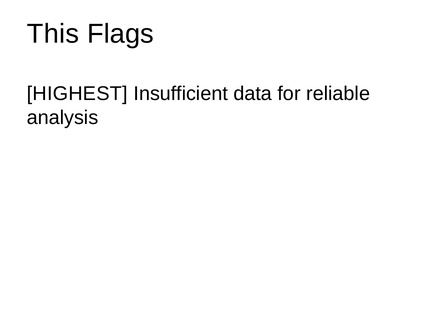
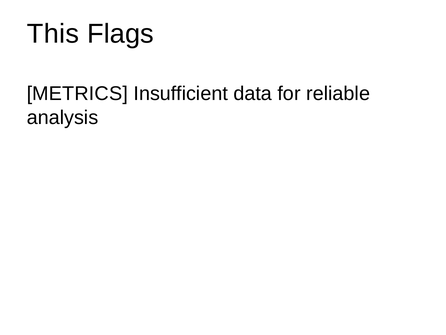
HIGHEST: HIGHEST -> METRICS
